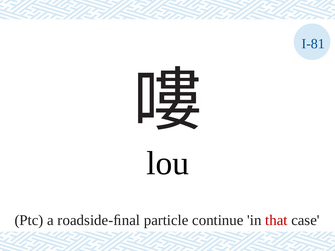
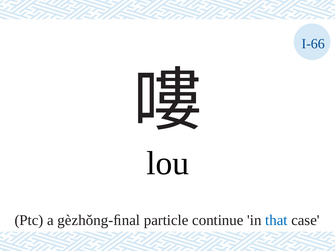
I-81: I-81 -> I-66
roadside-ﬁnal: roadside-ﬁnal -> gèzhǒng-ﬁnal
that colour: red -> blue
